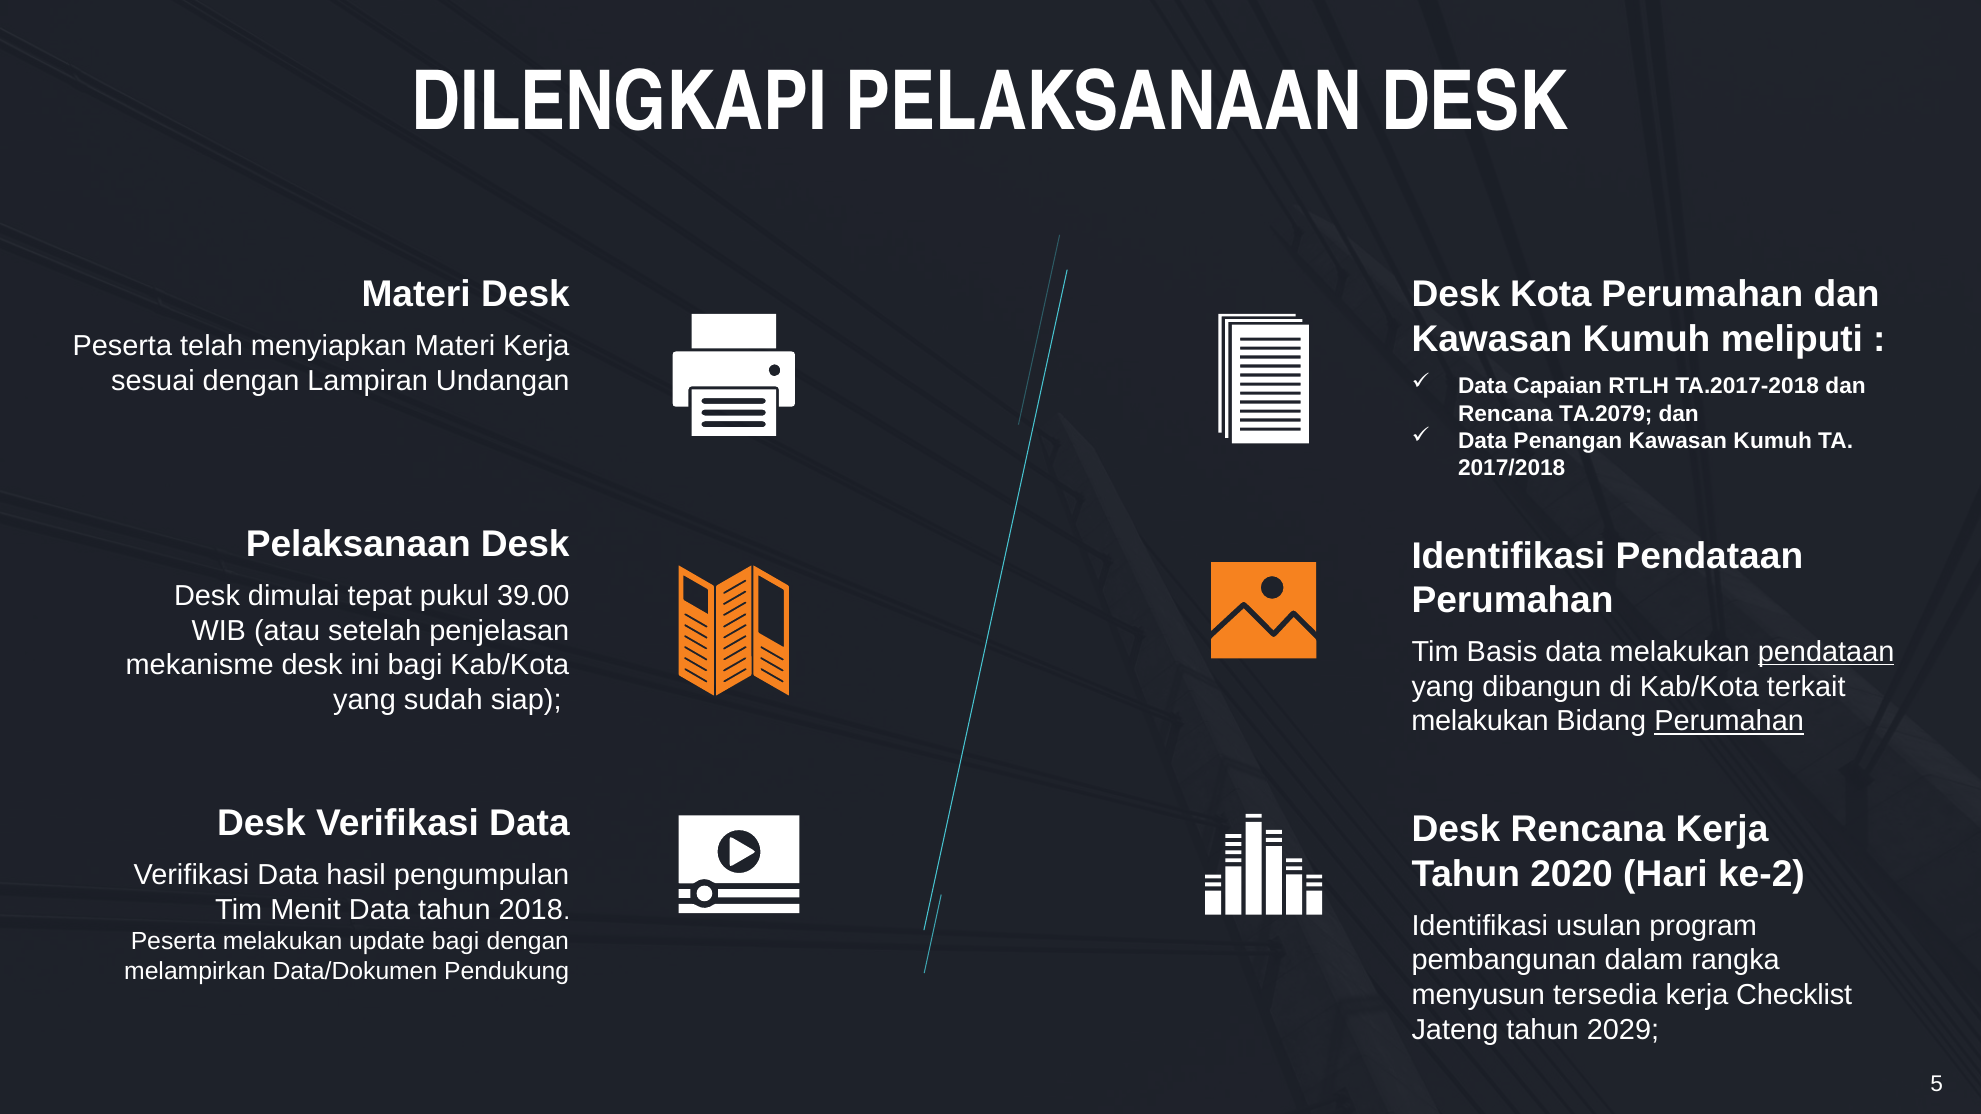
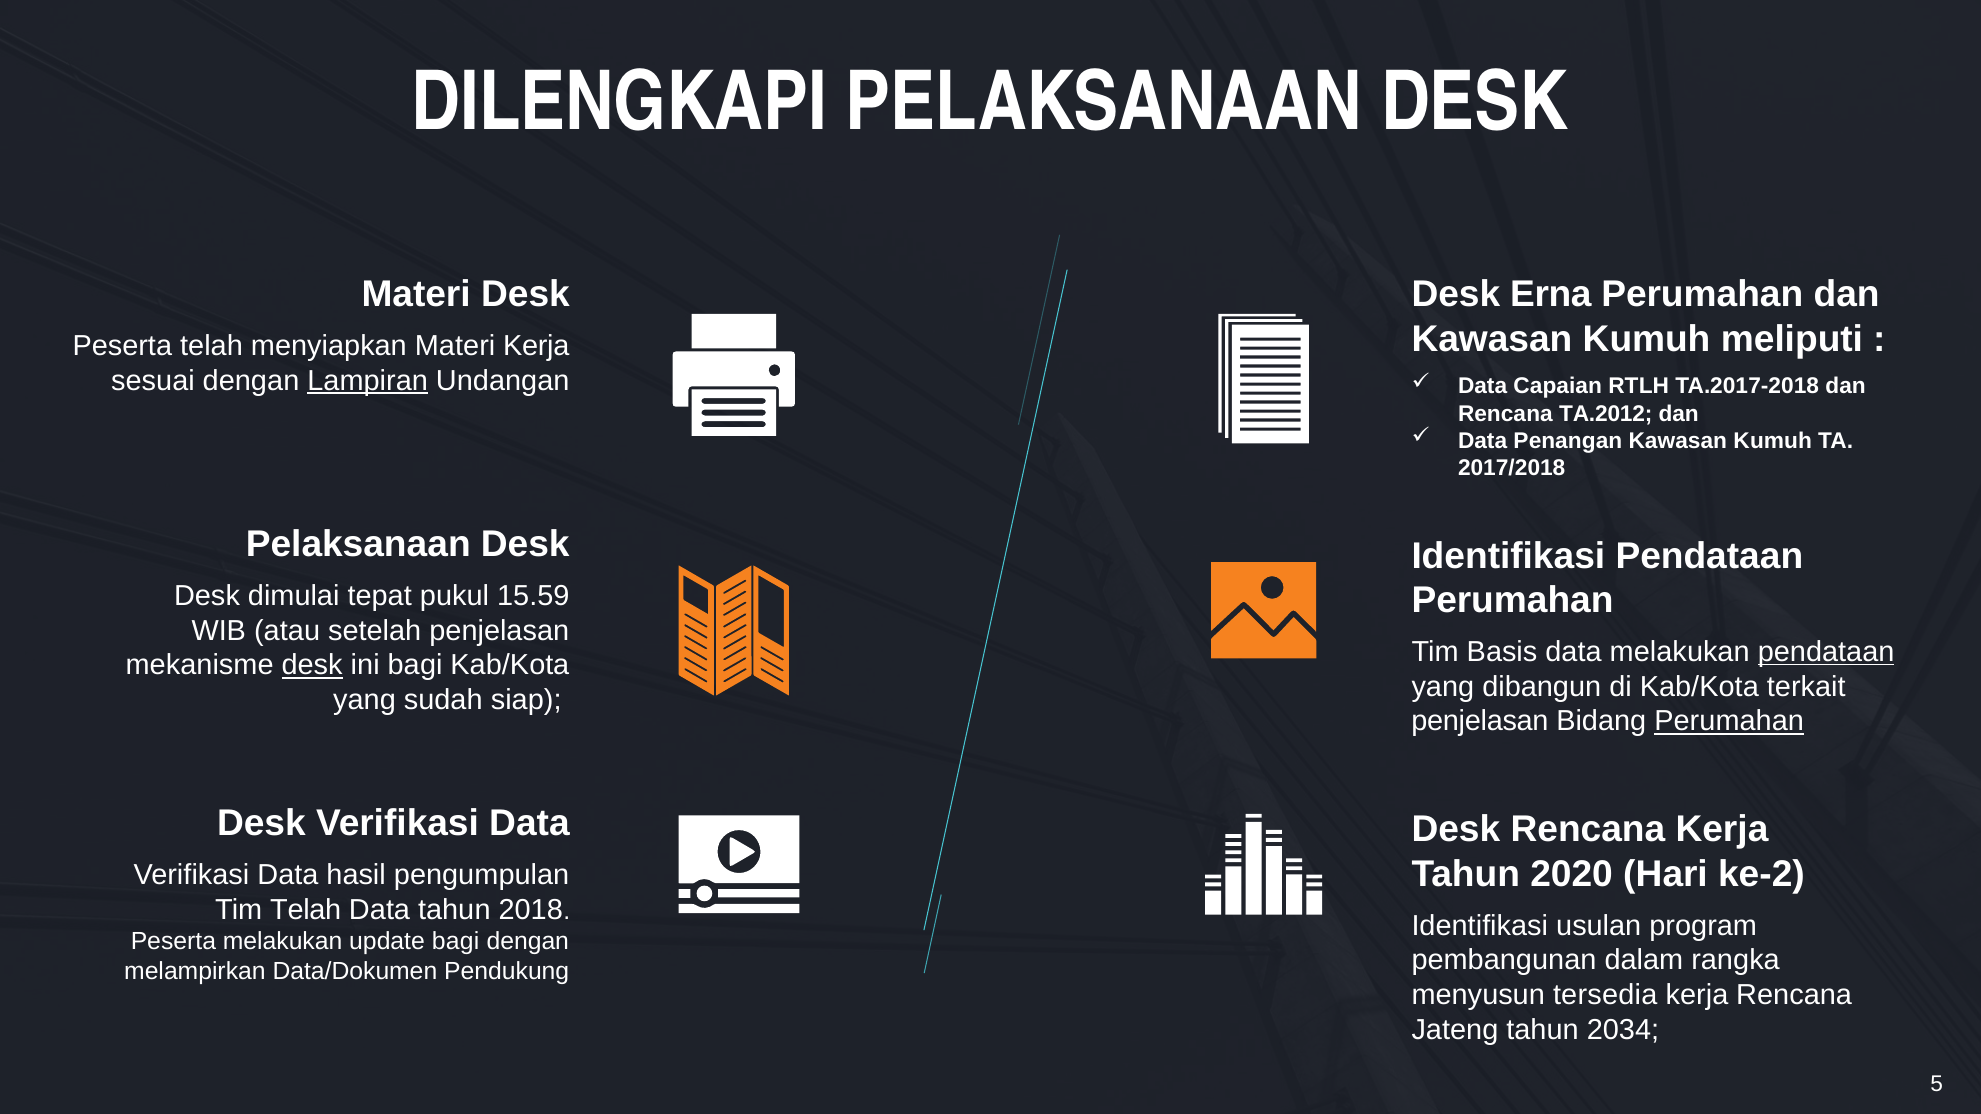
Kota: Kota -> Erna
Lampiran underline: none -> present
TA.2079: TA.2079 -> TA.2012
39.00: 39.00 -> 15.59
desk at (312, 665) underline: none -> present
melakukan at (1480, 722): melakukan -> penjelasan
Tim Menit: Menit -> Telah
kerja Checklist: Checklist -> Rencana
2029: 2029 -> 2034
